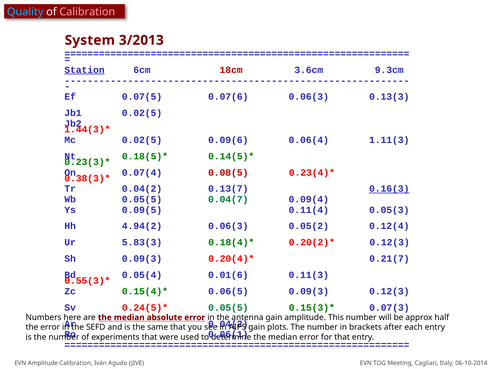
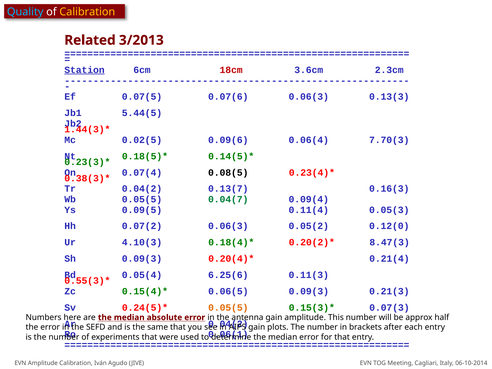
Calibration at (87, 12) colour: pink -> yellow
System: System -> Related
9.3cm: 9.3cm -> 2.3cm
Jb1 0.02(5: 0.02(5 -> 5.44(5
1.11(3: 1.11(3 -> 7.70(3
0.08(5 colour: red -> black
0.16(3 underline: present -> none
4.94(2: 4.94(2 -> 0.07(2
0.12(4: 0.12(4 -> 0.12(0
5.83(3: 5.83(3 -> 4.10(3
0.12(3 at (390, 242): 0.12(3 -> 8.47(3
0.21(7: 0.21(7 -> 0.21(4
0.01(6: 0.01(6 -> 6.25(6
0.09(3 0.12(3: 0.12(3 -> 0.21(3
0.05(5 at (228, 308) colour: green -> orange
